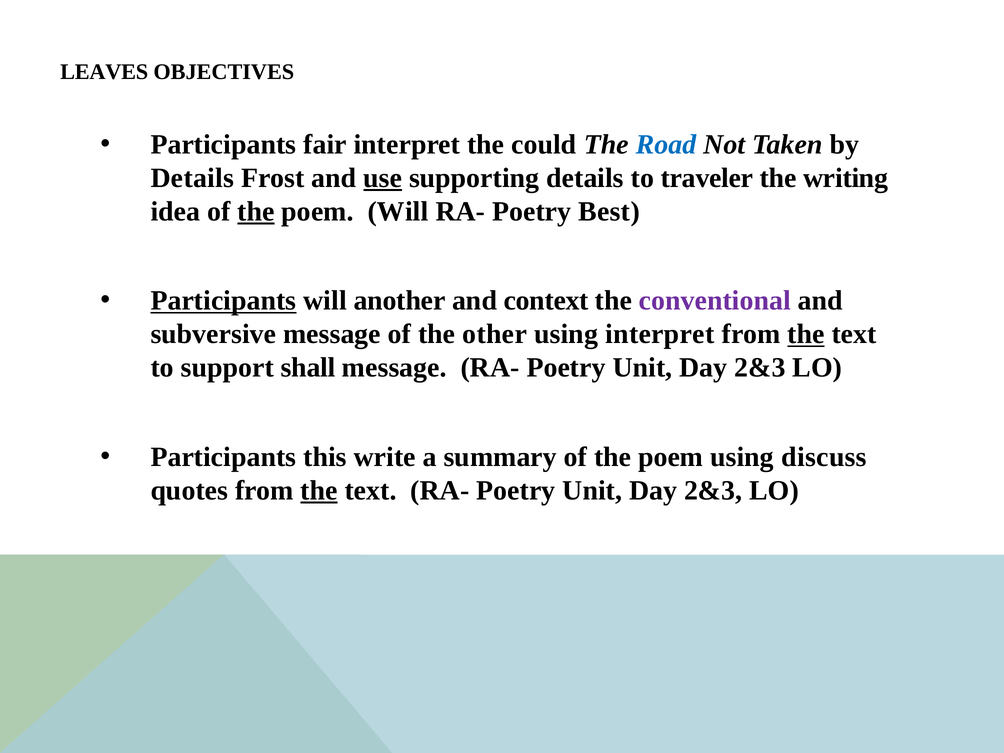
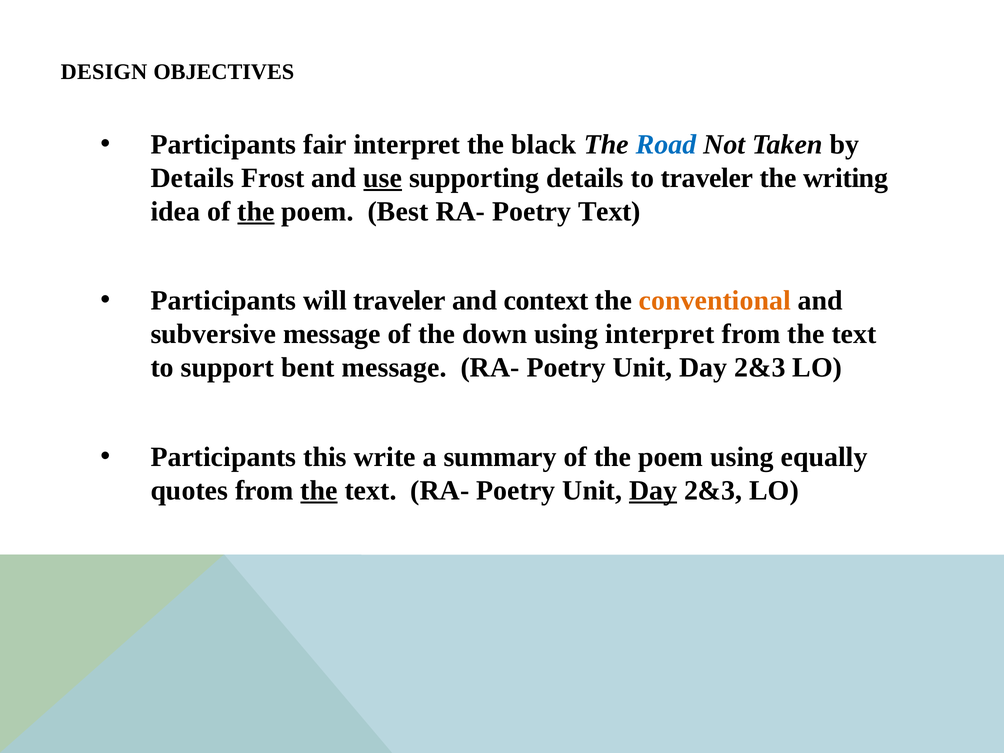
LEAVES: LEAVES -> DESIGN
could: could -> black
poem Will: Will -> Best
Poetry Best: Best -> Text
Participants at (223, 301) underline: present -> none
will another: another -> traveler
conventional colour: purple -> orange
other: other -> down
the at (806, 334) underline: present -> none
shall: shall -> bent
discuss: discuss -> equally
Day at (653, 490) underline: none -> present
